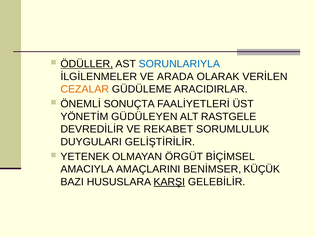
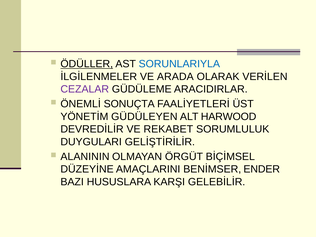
CEZALAR colour: orange -> purple
RASTGELE: RASTGELE -> HARWOOD
YETENEK: YETENEK -> ALANININ
AMACIYLA: AMACIYLA -> DÜZEYİNE
KÜÇÜK: KÜÇÜK -> ENDER
KARŞI underline: present -> none
